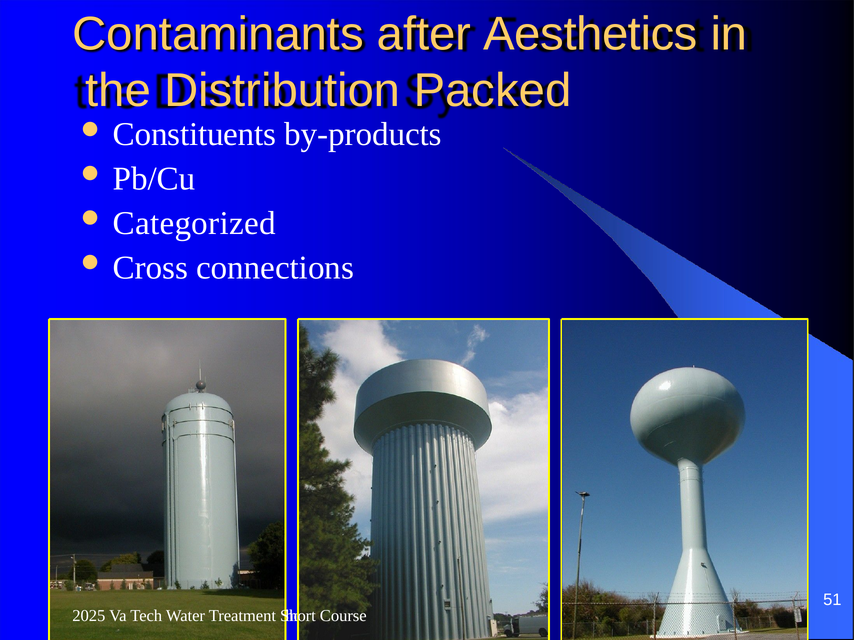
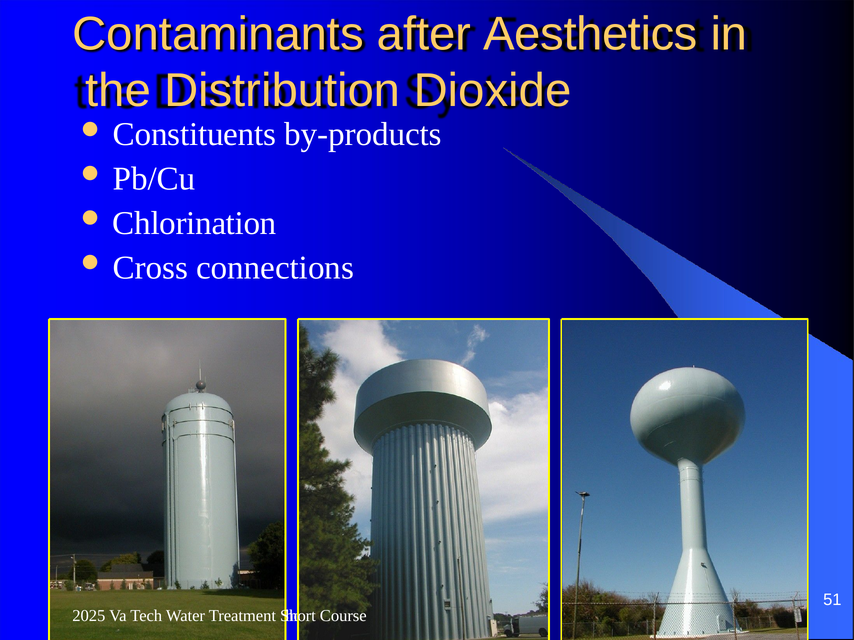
Packed: Packed -> Dioxide
Categorized: Categorized -> Chlorination
